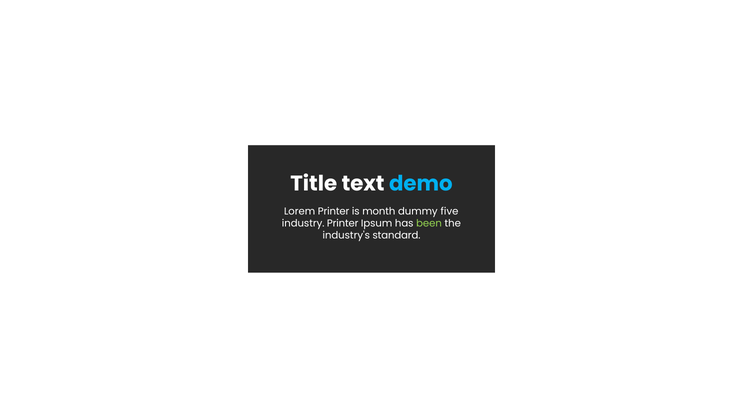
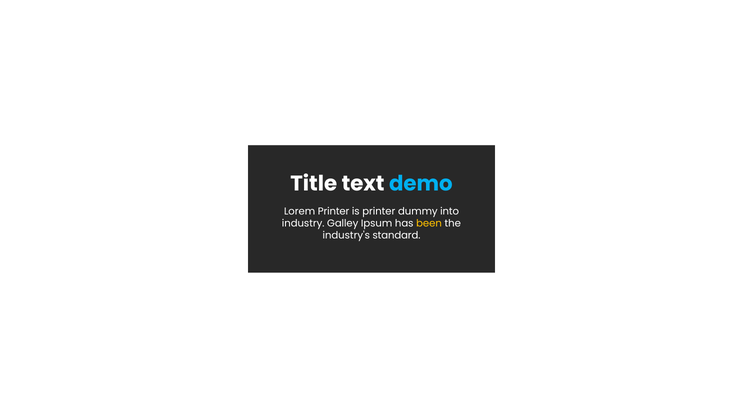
is month: month -> printer
five: five -> into
industry Printer: Printer -> Galley
been colour: light green -> yellow
